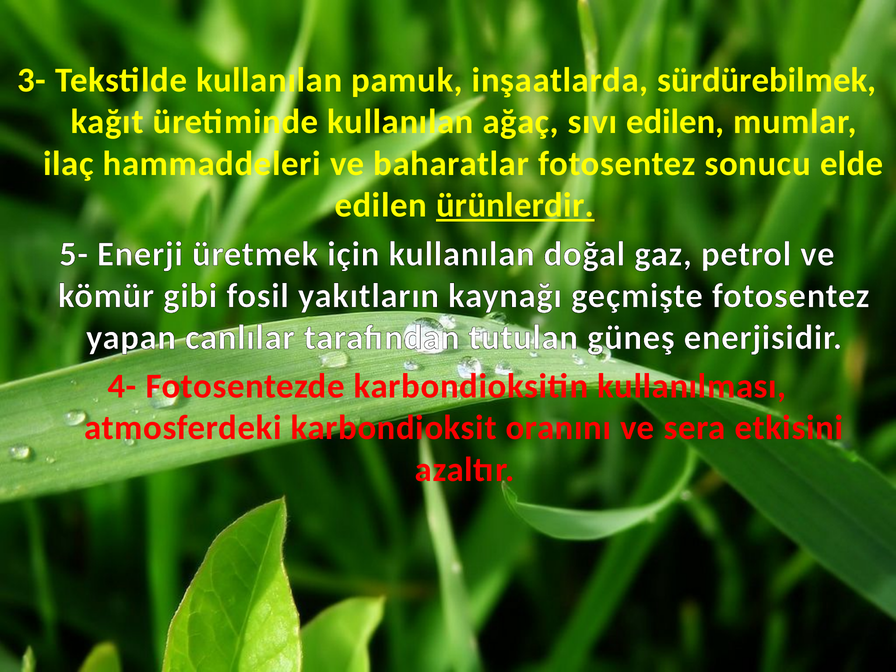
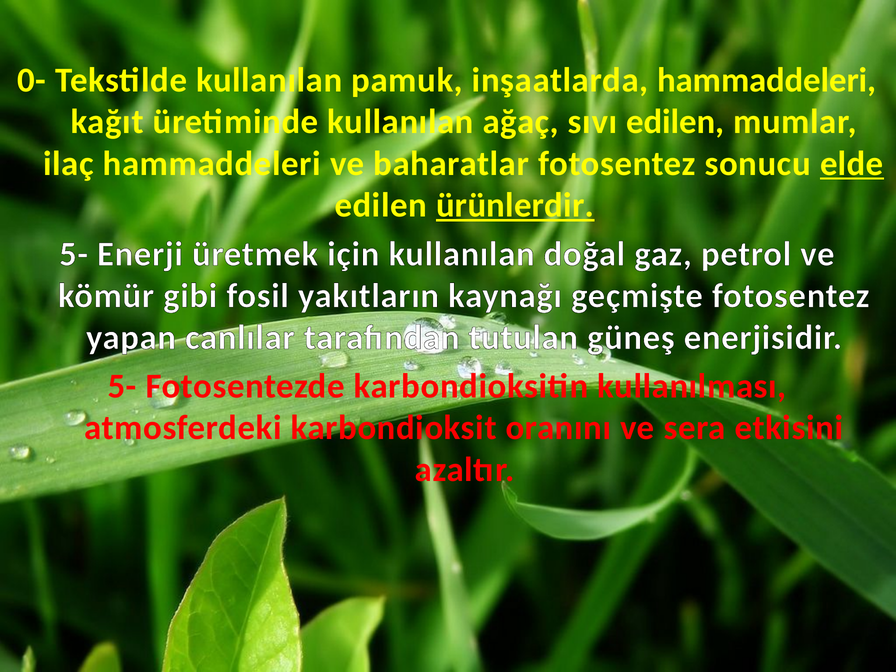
3-: 3- -> 0-
inşaatlarda sürdürebilmek: sürdürebilmek -> hammaddeleri
elde underline: none -> present
4- at (122, 386): 4- -> 5-
